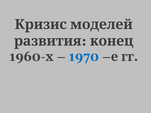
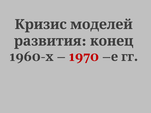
1970 colour: blue -> red
